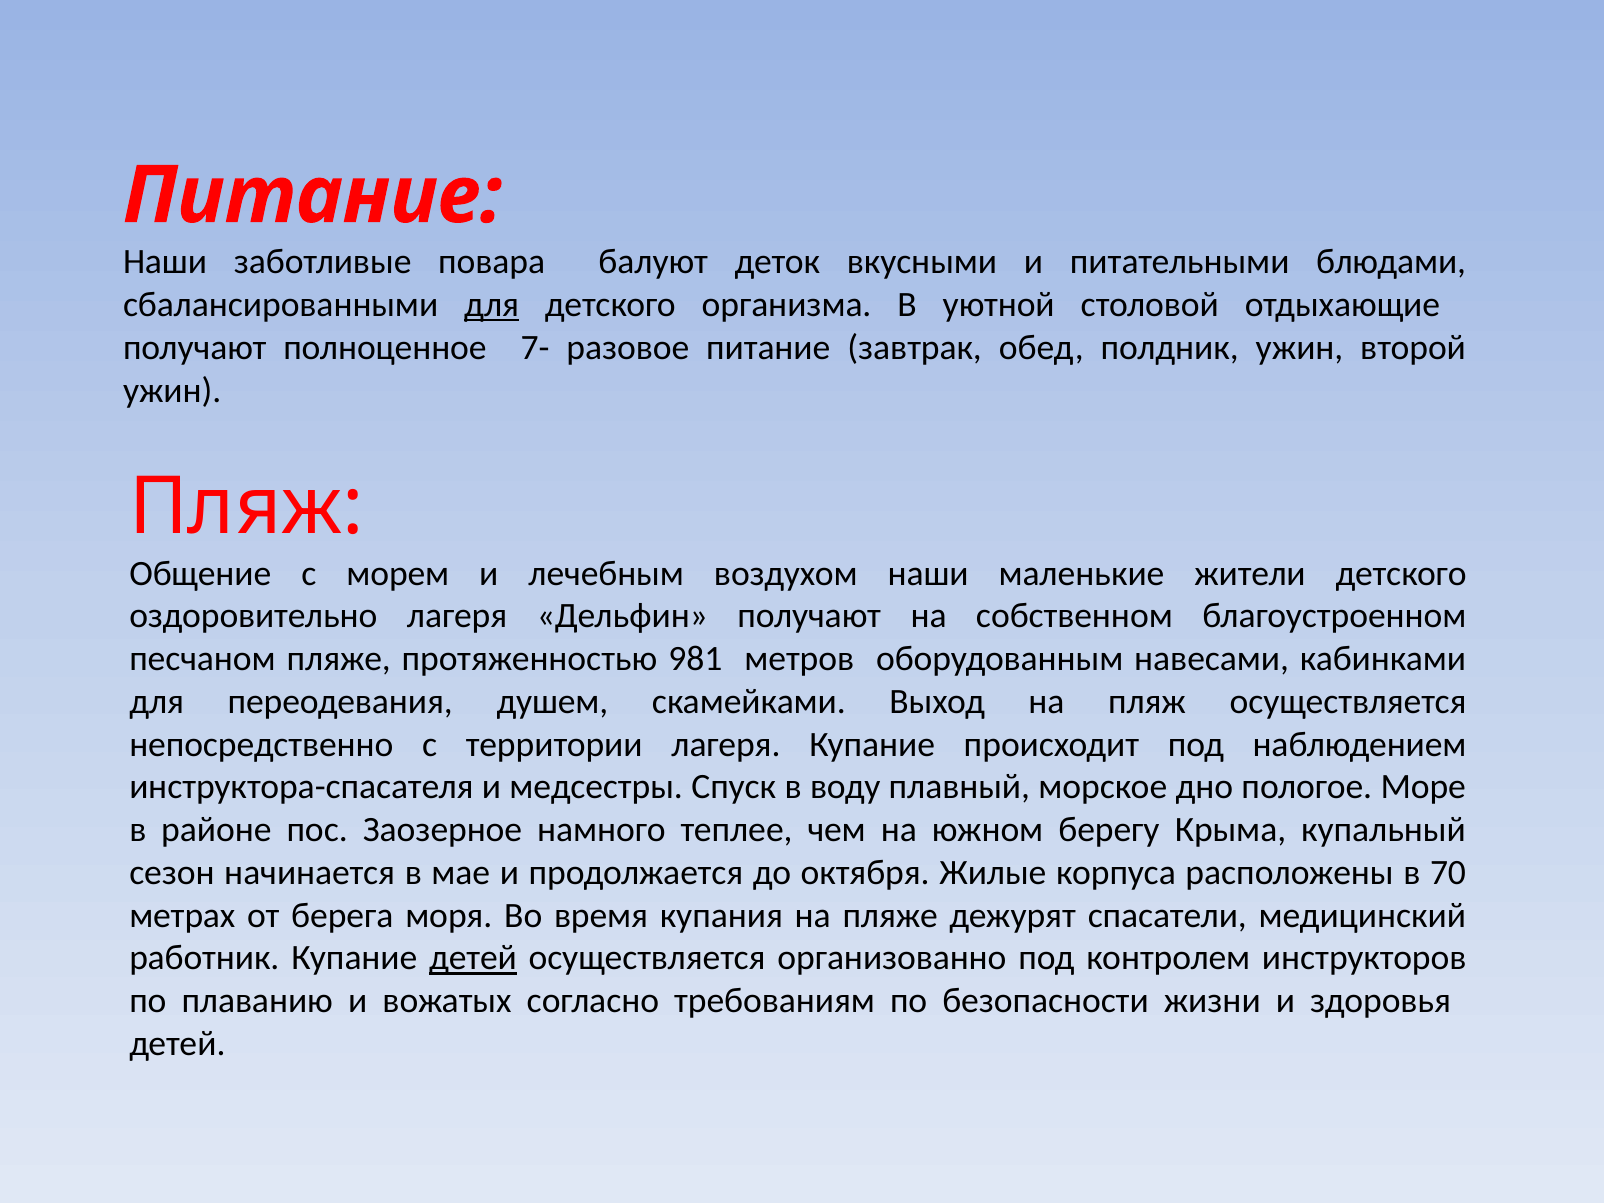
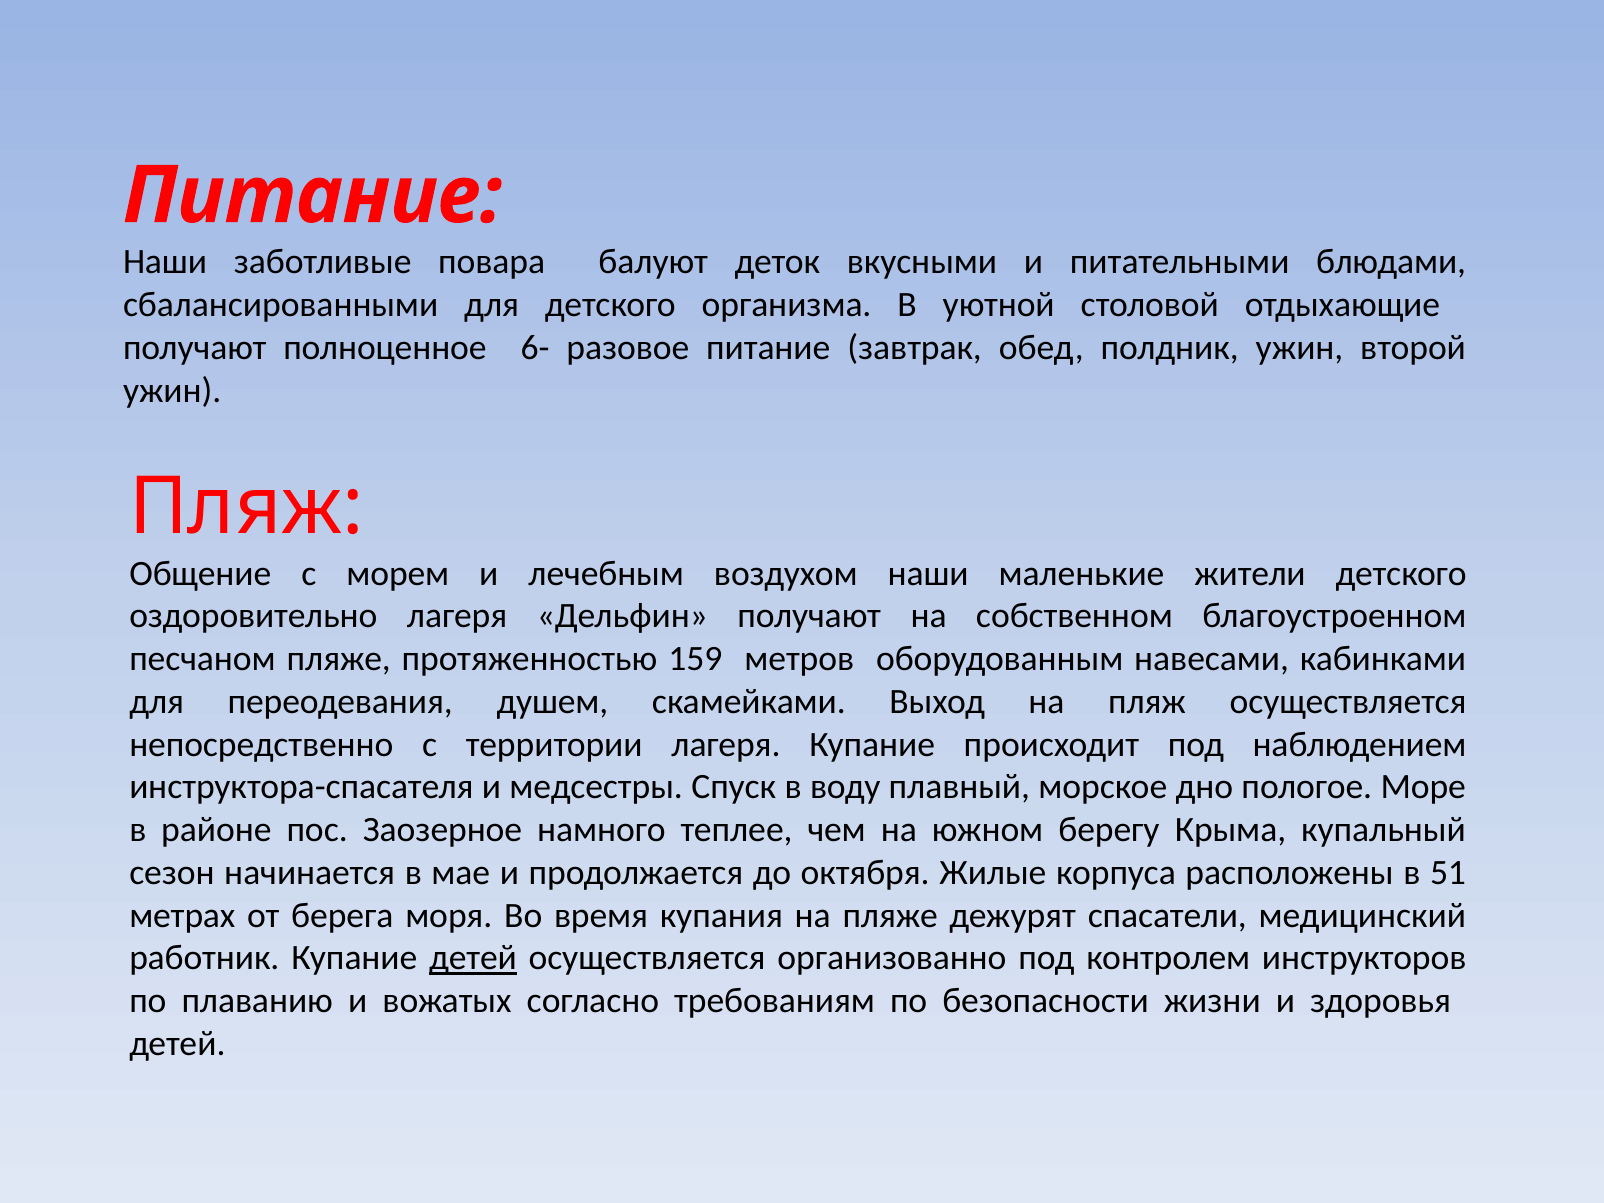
для at (492, 305) underline: present -> none
7-: 7- -> 6-
981: 981 -> 159
70: 70 -> 51
